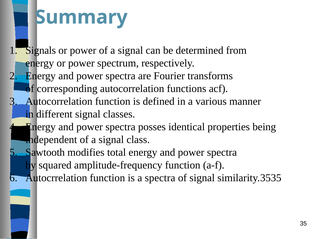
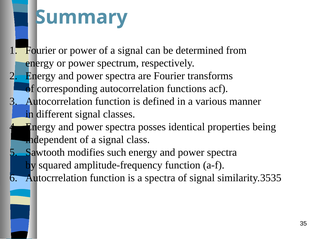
Signals at (41, 50): Signals -> Fourier
total: total -> such
